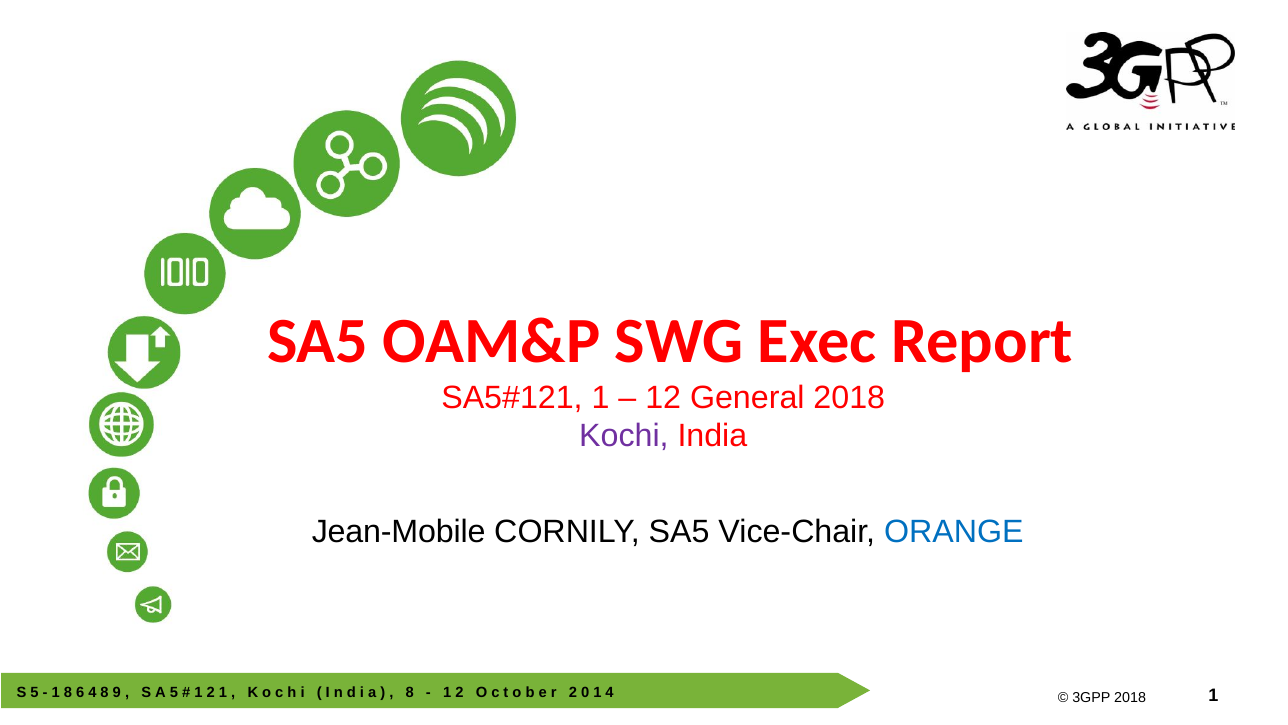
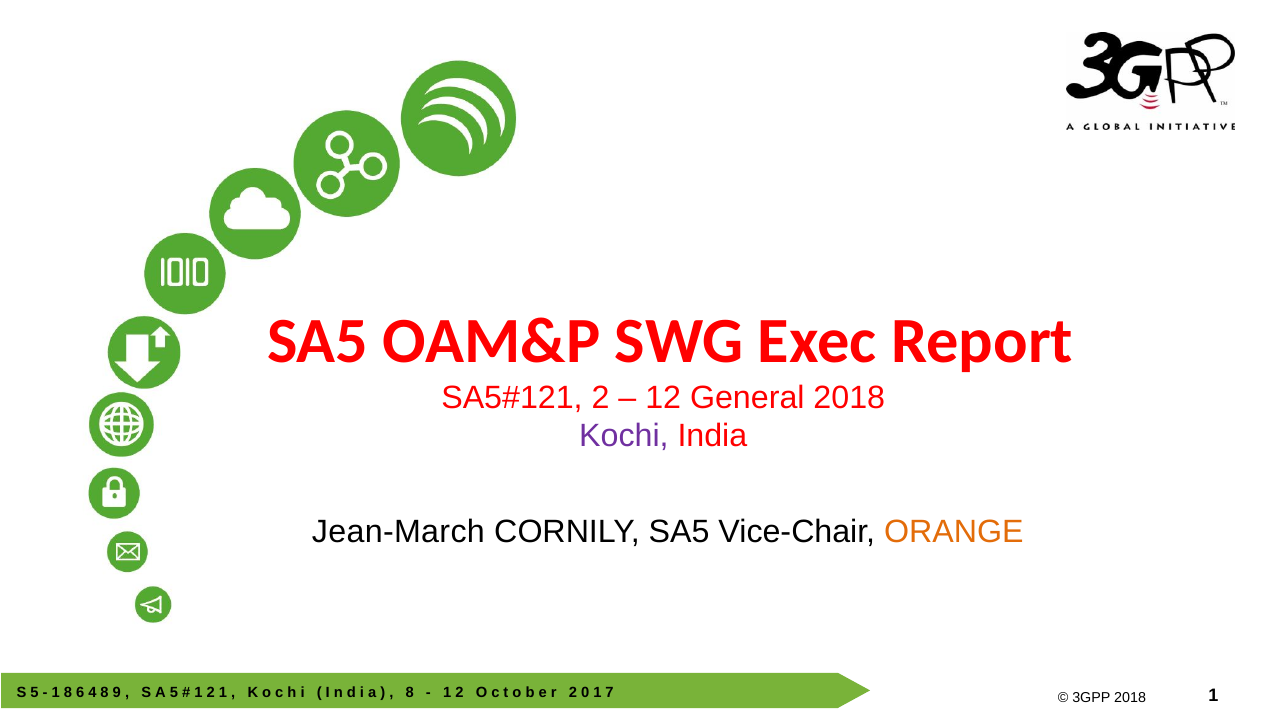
1 at (601, 397): 1 -> 2
Jean-Mobile: Jean-Mobile -> Jean-March
ORANGE colour: blue -> orange
4 at (610, 692): 4 -> 7
